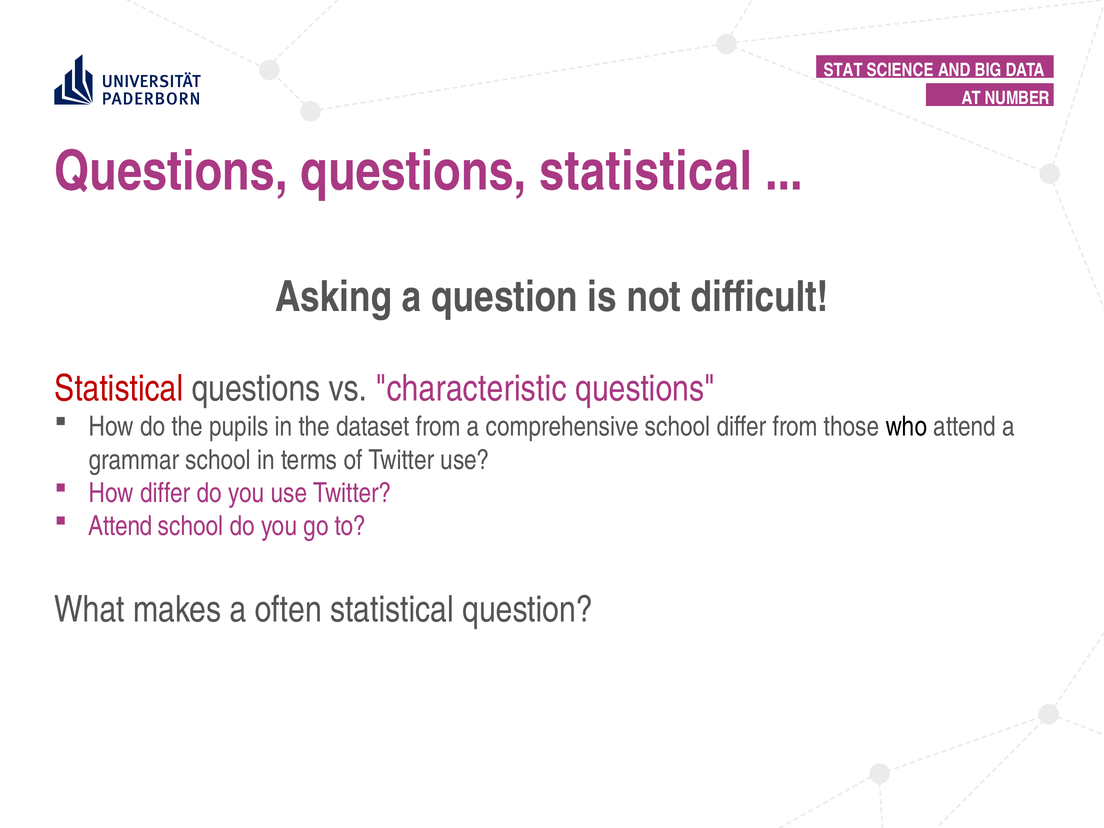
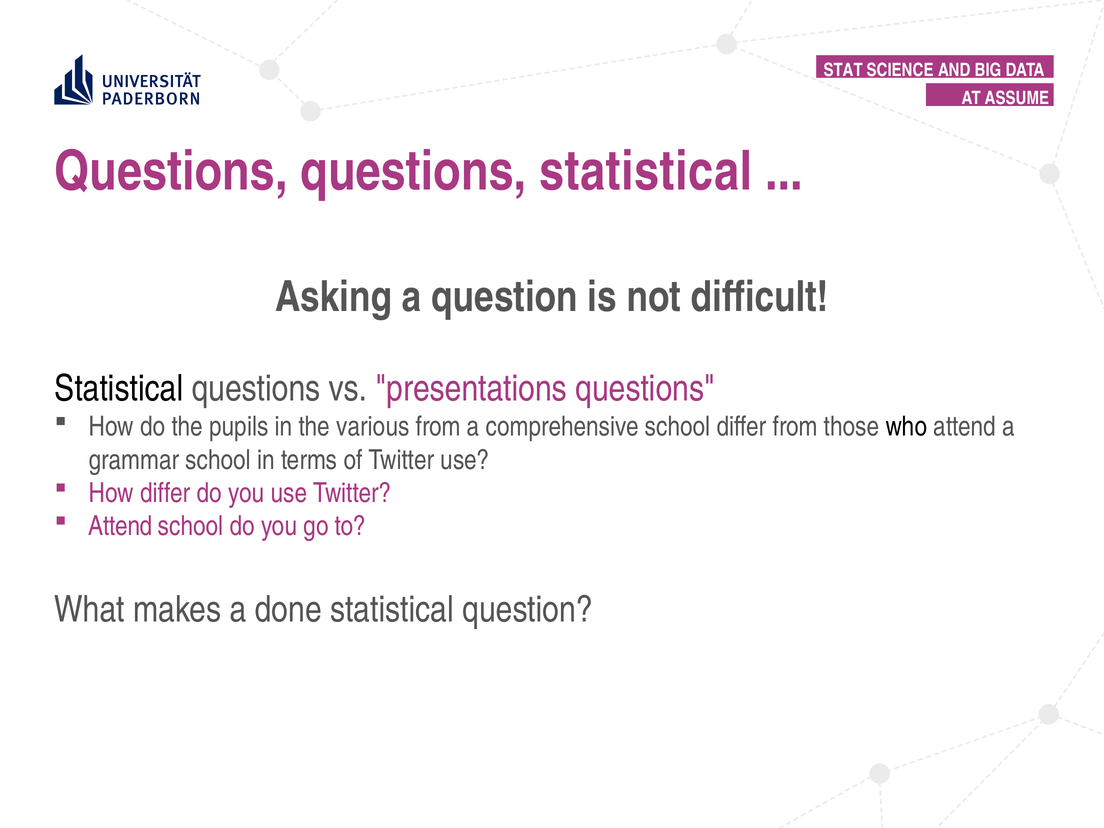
NUMBER: NUMBER -> ASSUME
Statistical at (119, 389) colour: red -> black
characteristic: characteristic -> presentations
dataset: dataset -> various
often: often -> done
